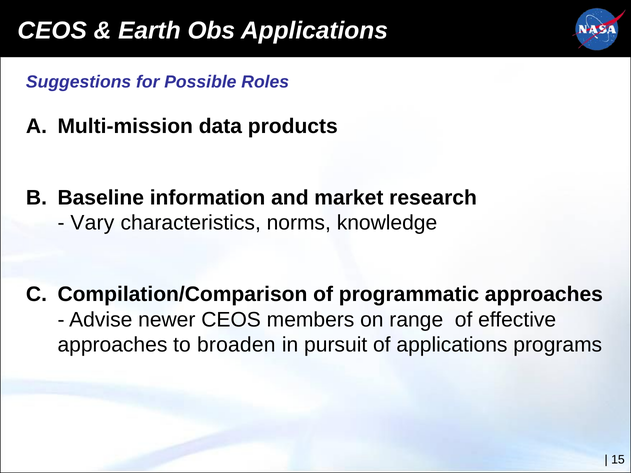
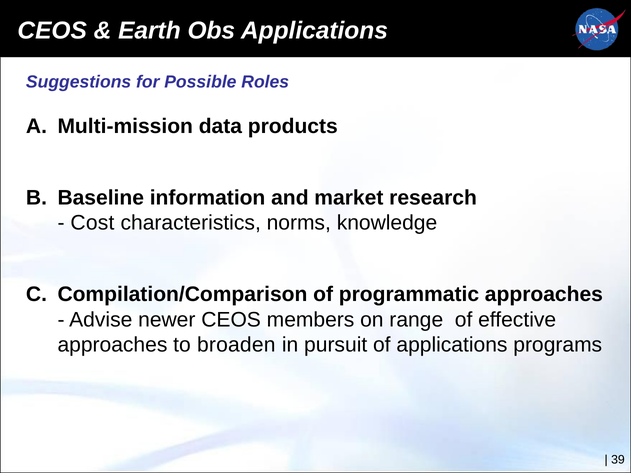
Vary: Vary -> Cost
15: 15 -> 39
